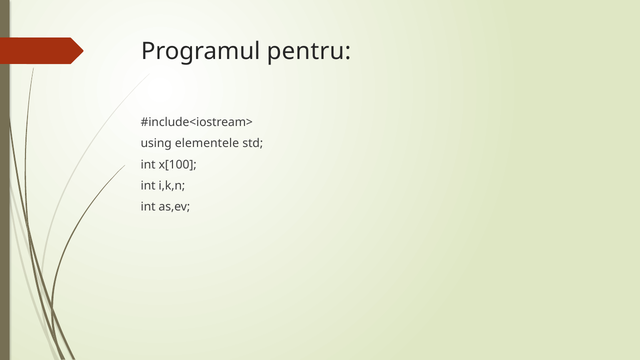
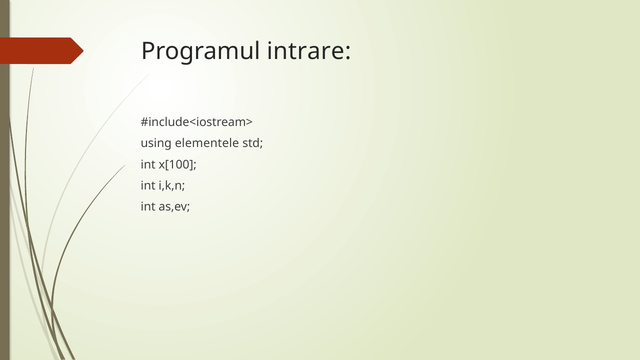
pentru: pentru -> intrare
